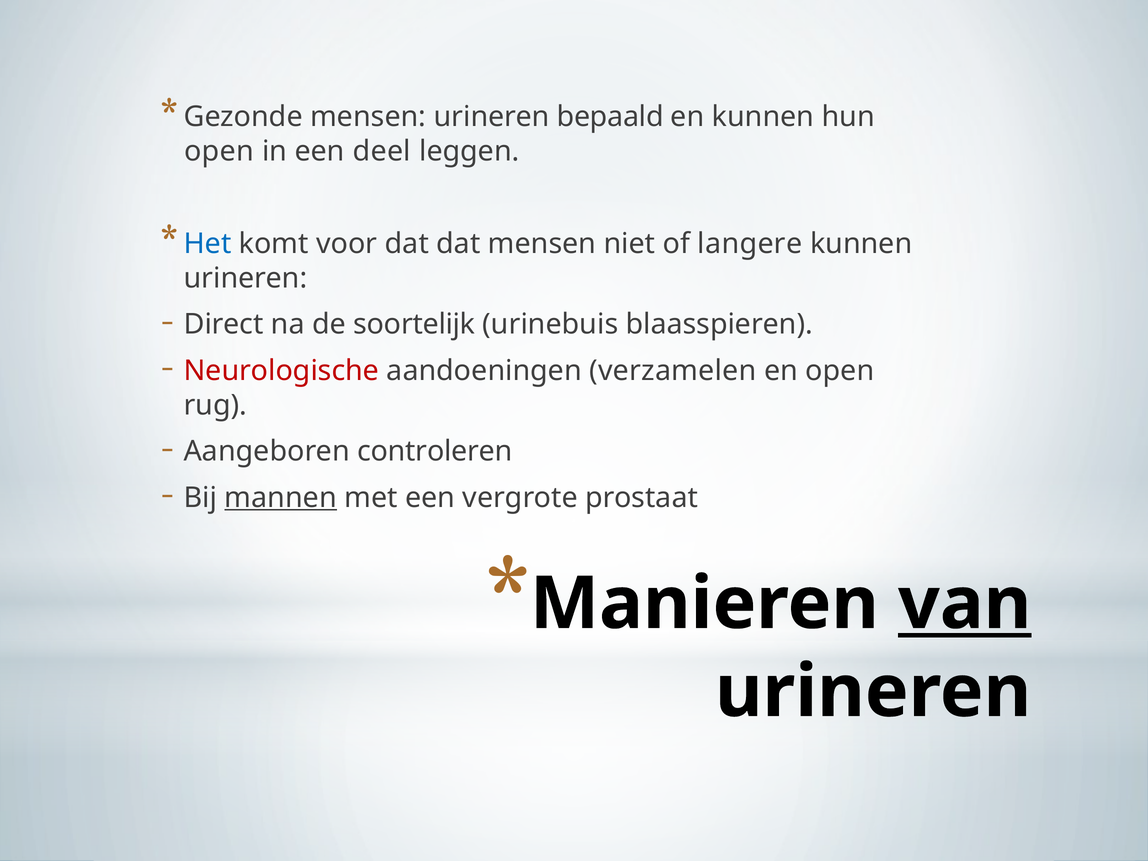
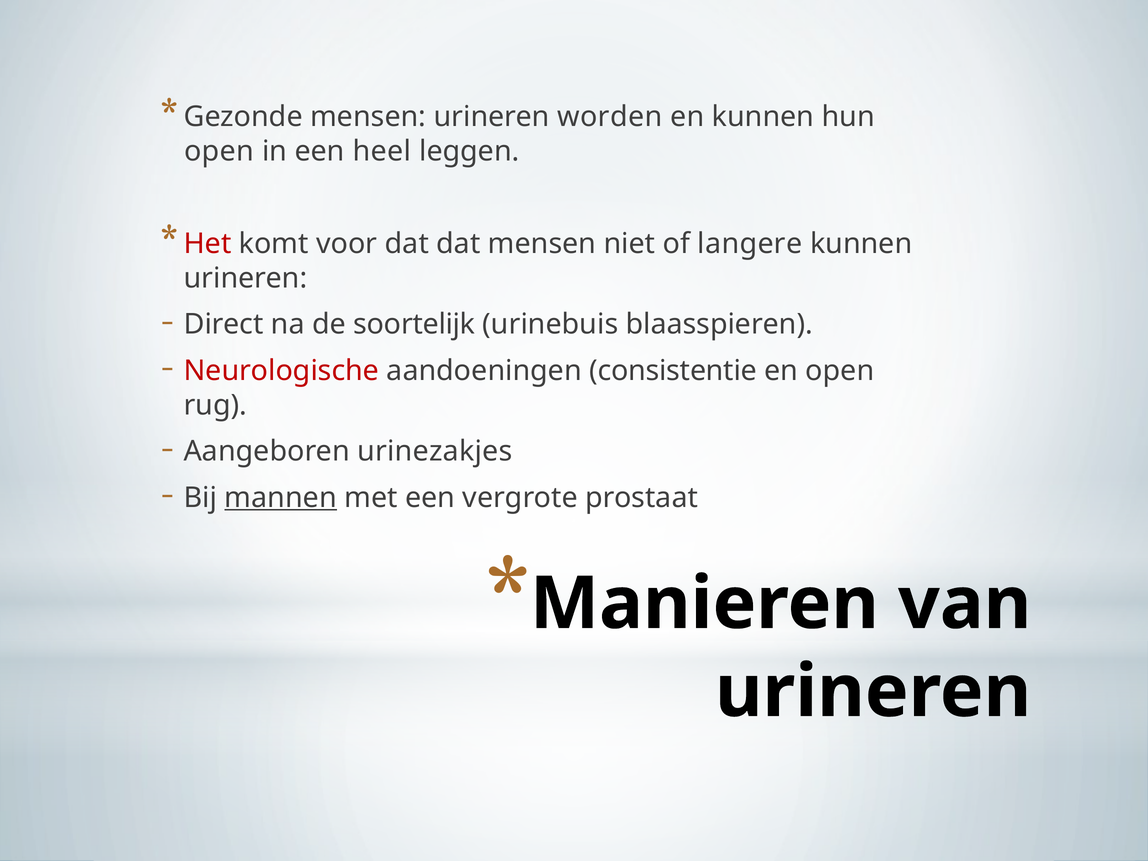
bepaald: bepaald -> worden
deel: deel -> heel
Het colour: blue -> red
verzamelen: verzamelen -> consistentie
controleren: controleren -> urinezakjes
van underline: present -> none
